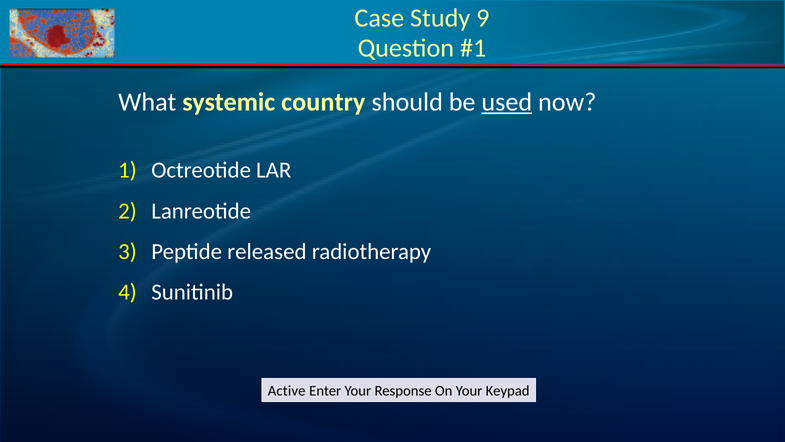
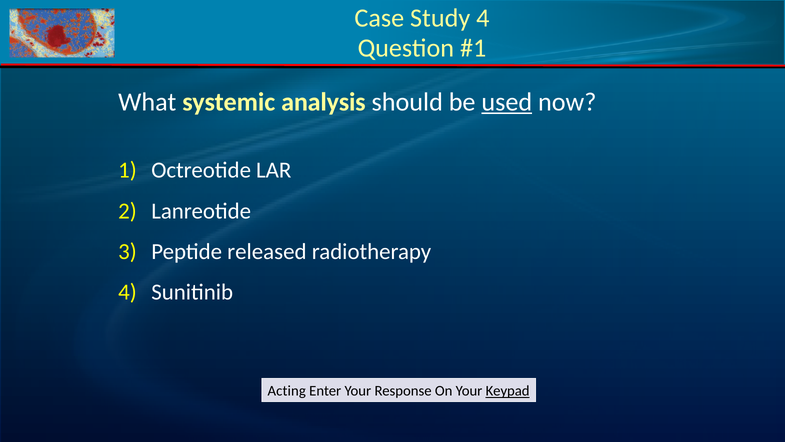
Study 9: 9 -> 4
country: country -> analysis
Active: Active -> Acting
Keypad underline: none -> present
